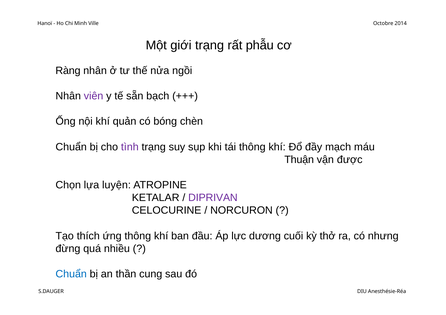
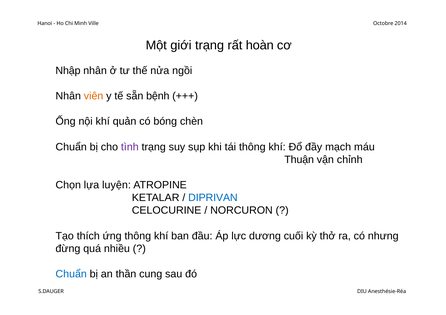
phẫu: phẫu -> hoàn
Ràng: Ràng -> Nhập
viên colour: purple -> orange
bạch: bạch -> bệnh
được: được -> chỉnh
DIPRIVAN colour: purple -> blue
